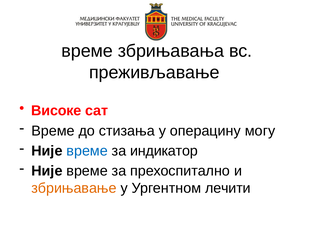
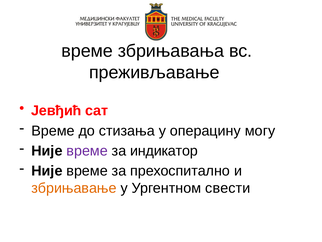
Високе: Високе -> Јевђић
време at (87, 151) colour: blue -> purple
лечити: лечити -> свести
